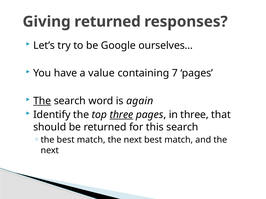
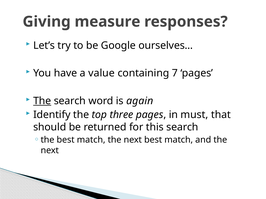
Giving returned: returned -> measure
three at (122, 115) underline: present -> none
in three: three -> must
